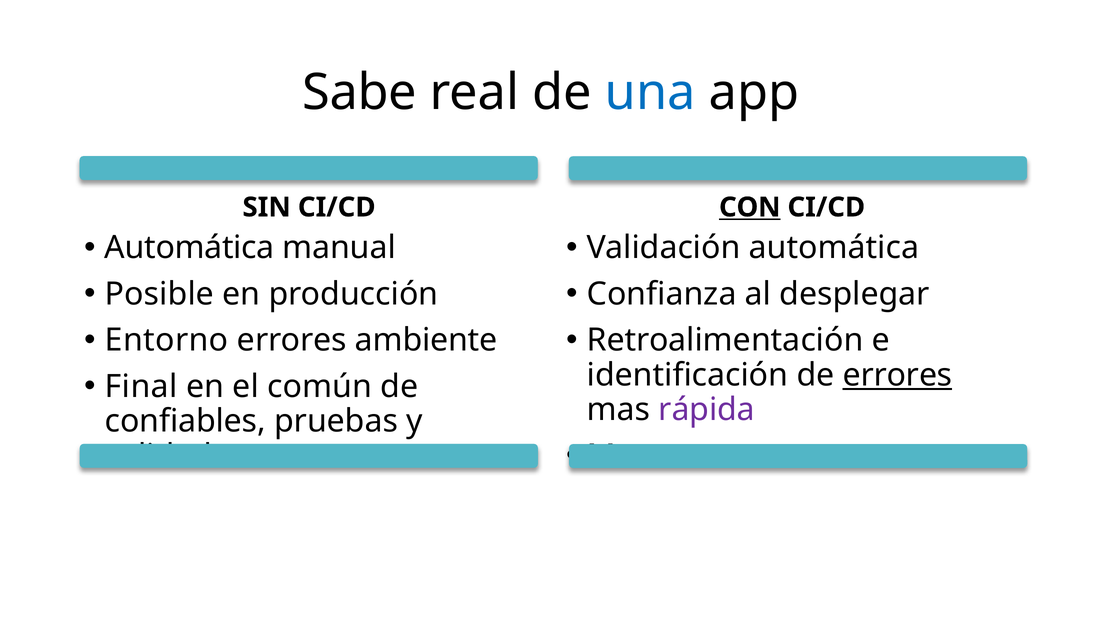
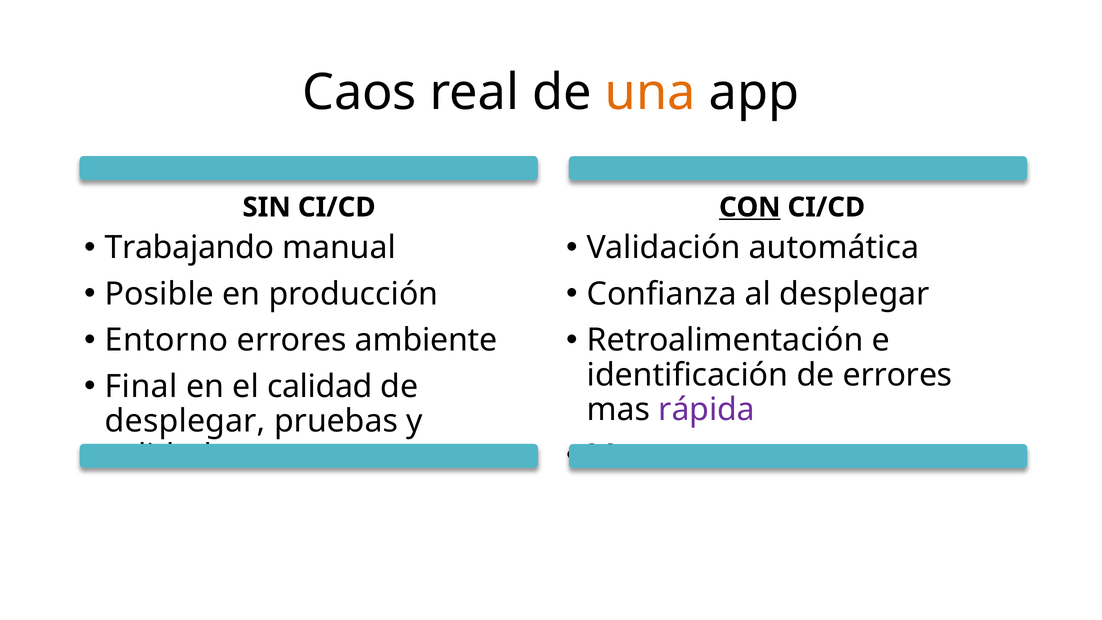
Sabe: Sabe -> Caos
una colour: blue -> orange
Automática at (189, 248): Automática -> Trabajando
errores at (897, 375) underline: present -> none
el común: común -> calidad
confiables at (185, 421): confiables -> desplegar
